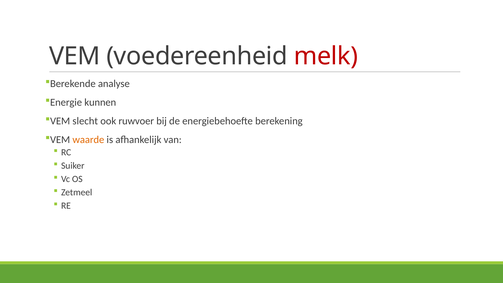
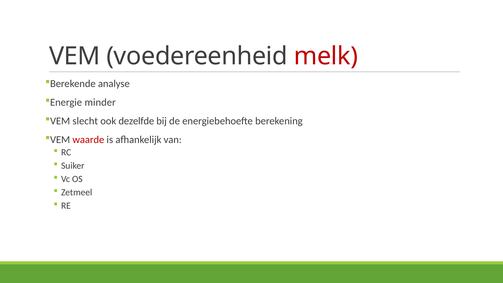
kunnen: kunnen -> minder
ruwvoer: ruwvoer -> dezelfde
waarde colour: orange -> red
